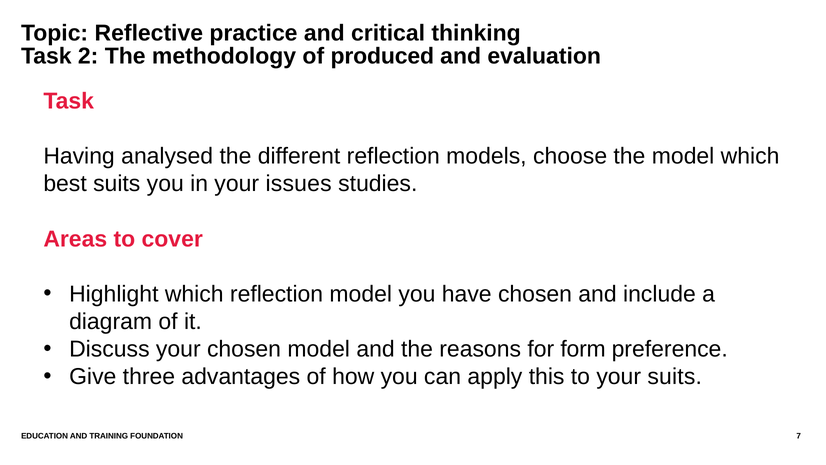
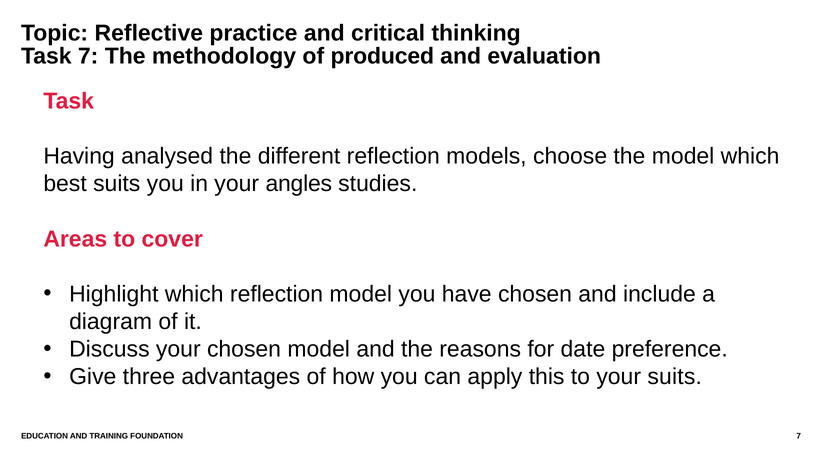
Task 2: 2 -> 7
issues: issues -> angles
form: form -> date
